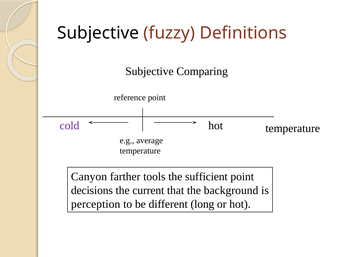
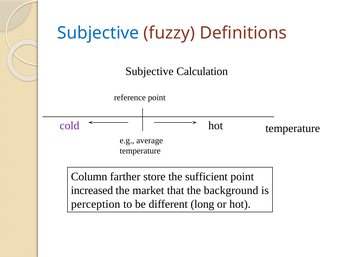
Subjective at (98, 33) colour: black -> blue
Comparing: Comparing -> Calculation
Canyon: Canyon -> Column
tools: tools -> store
decisions: decisions -> increased
current: current -> market
